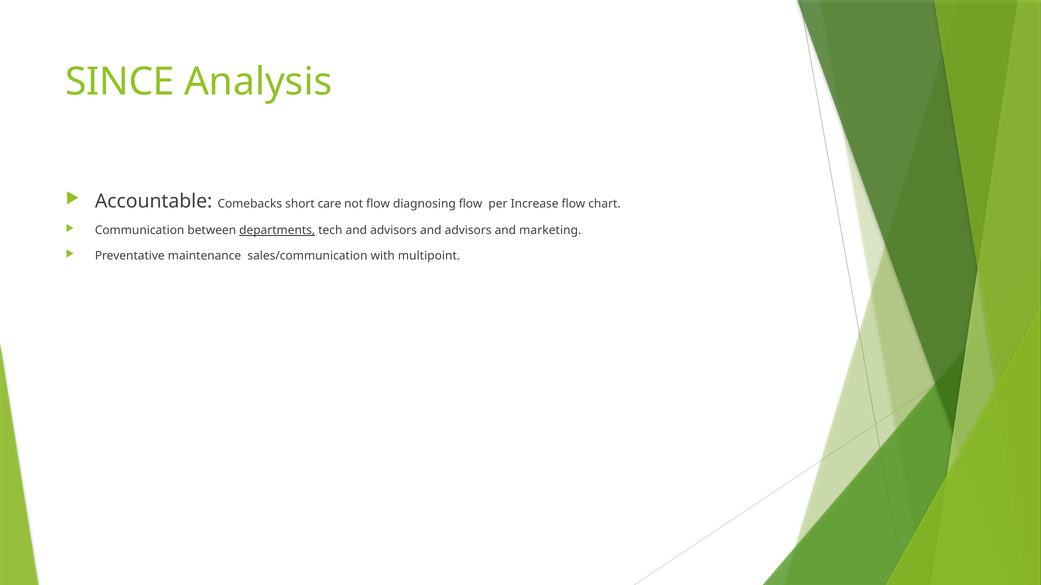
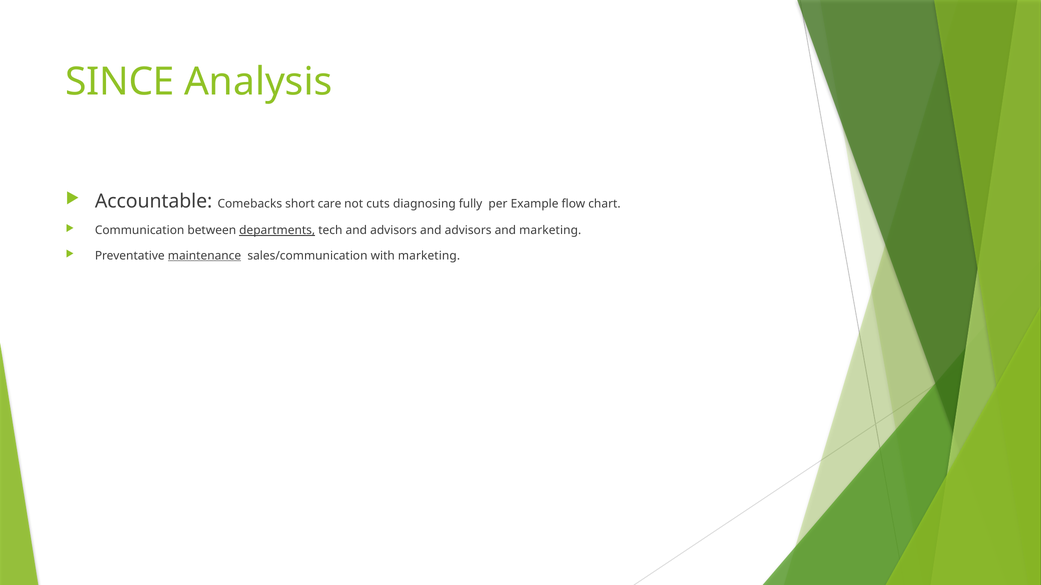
not flow: flow -> cuts
diagnosing flow: flow -> fully
Increase: Increase -> Example
maintenance underline: none -> present
with multipoint: multipoint -> marketing
